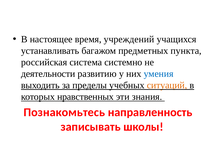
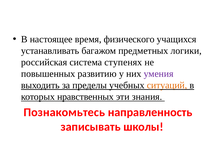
учреждений: учреждений -> физического
пункта: пункта -> логики
системно: системно -> ступенях
деятельности: деятельности -> повышенных
умения colour: blue -> purple
